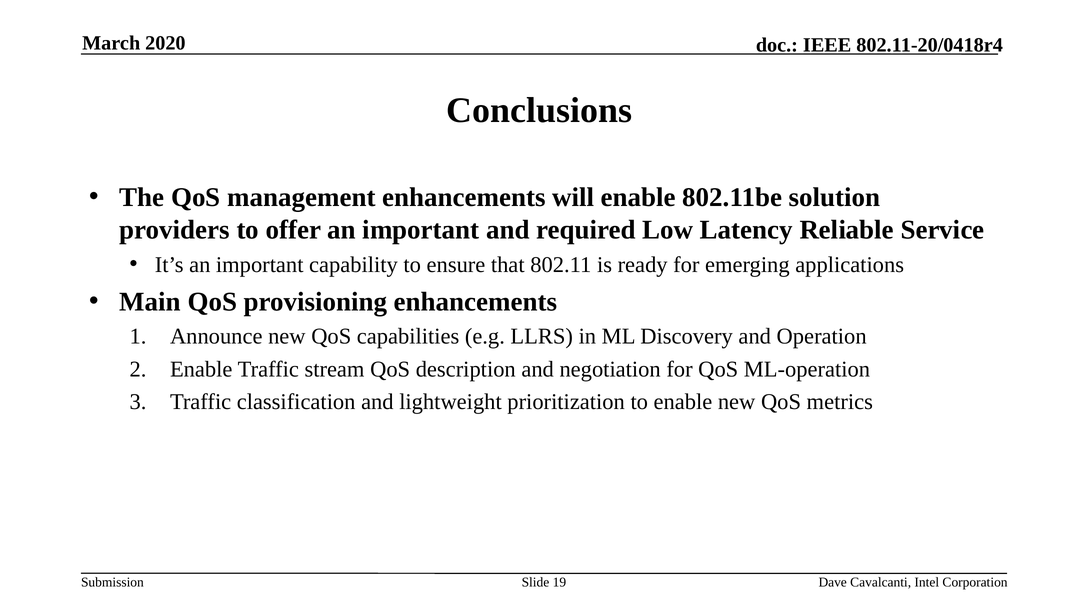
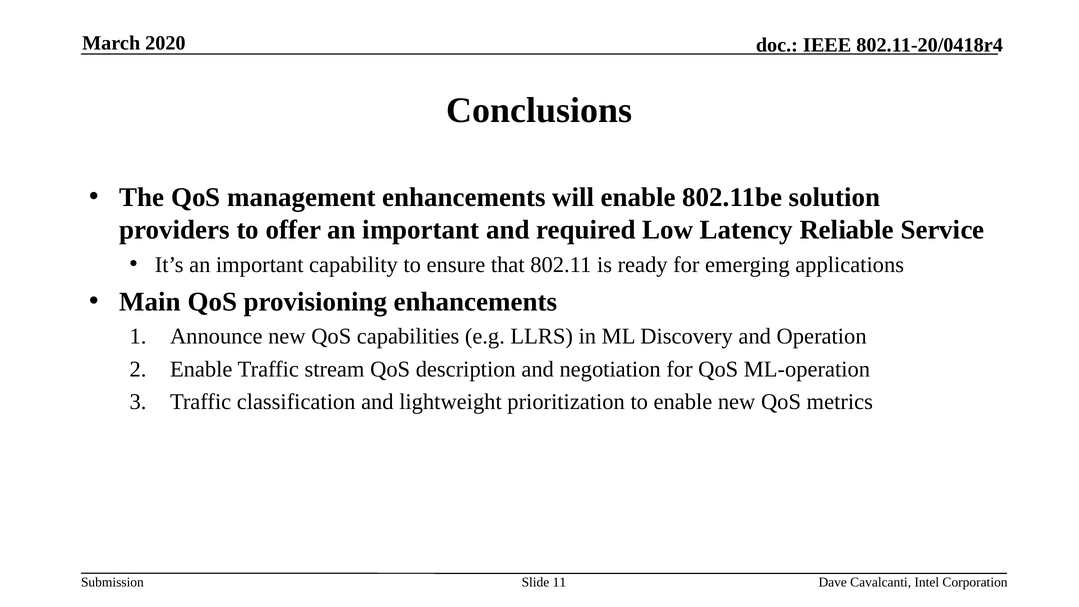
19: 19 -> 11
